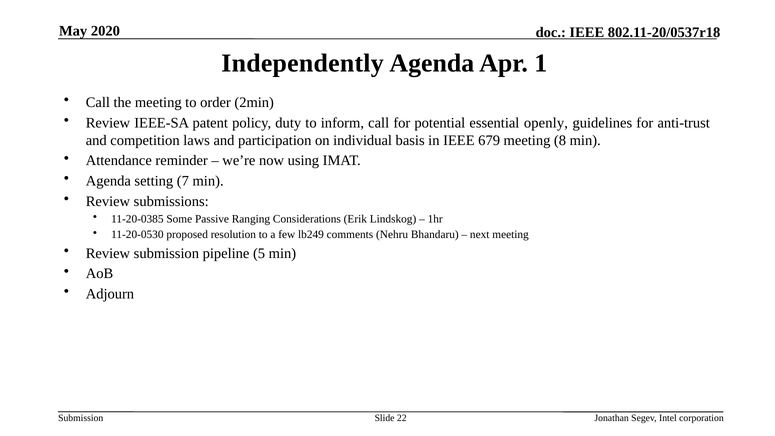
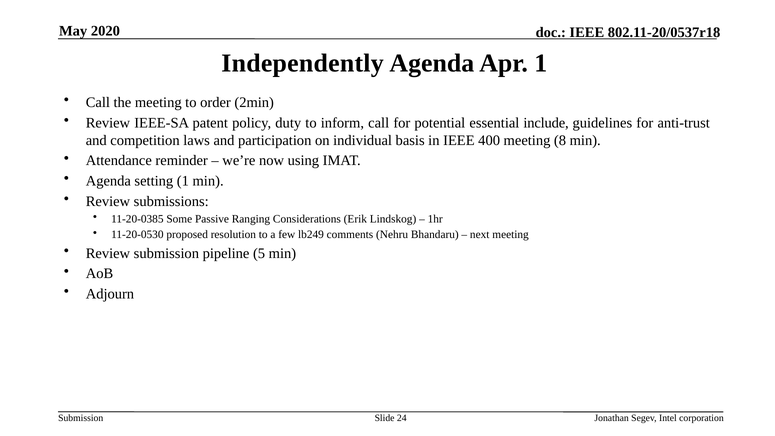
openly: openly -> include
679: 679 -> 400
setting 7: 7 -> 1
22: 22 -> 24
